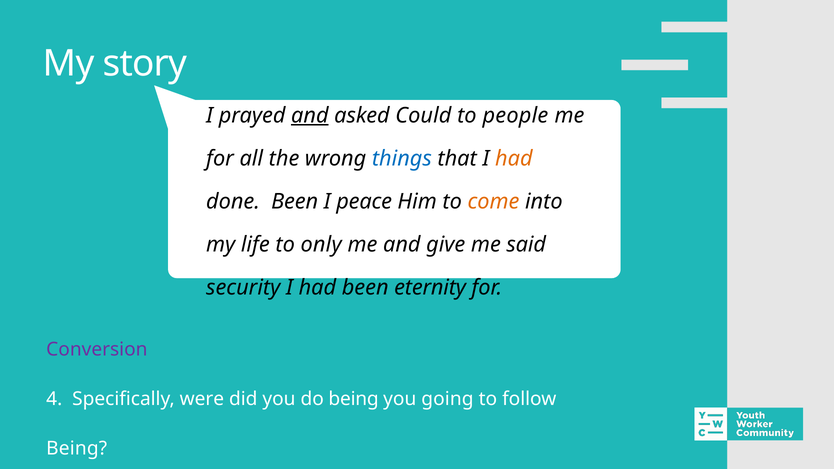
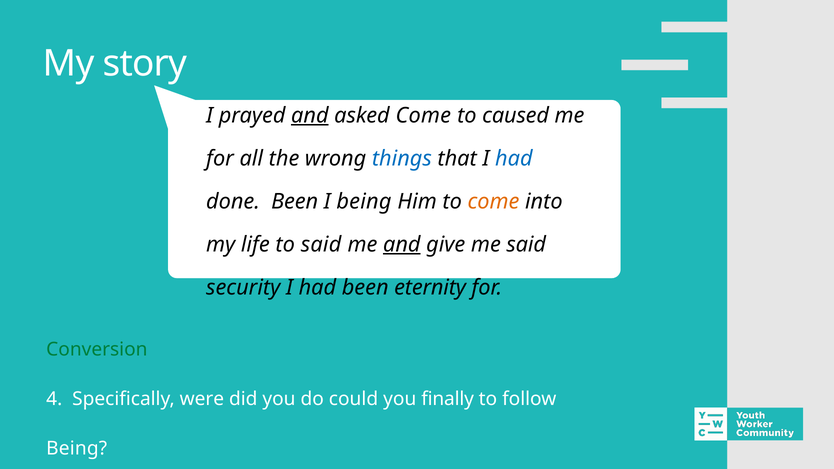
asked Could: Could -> Come
people: people -> caused
had at (514, 159) colour: orange -> blue
I peace: peace -> being
to only: only -> said
and at (402, 245) underline: none -> present
Conversion colour: purple -> green
do being: being -> could
going: going -> finally
